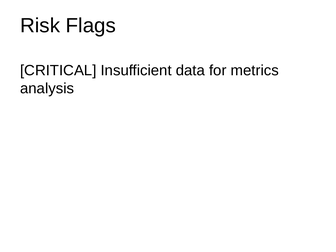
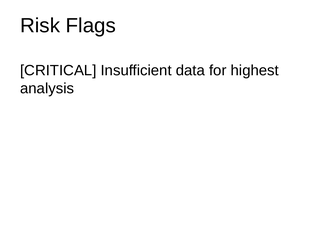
metrics: metrics -> highest
